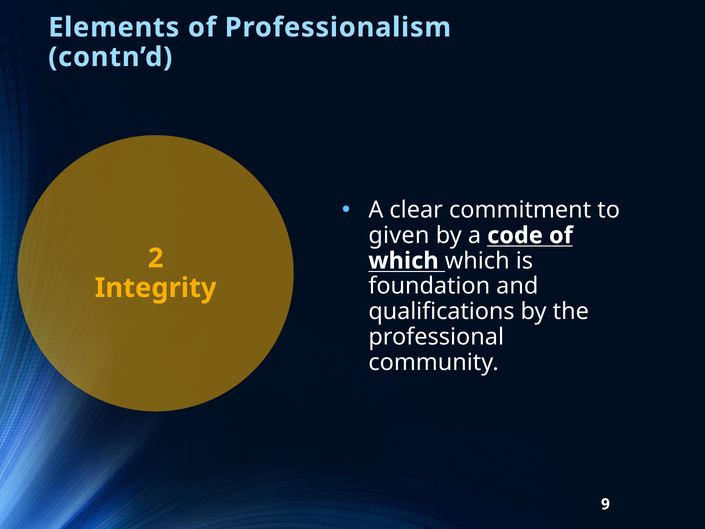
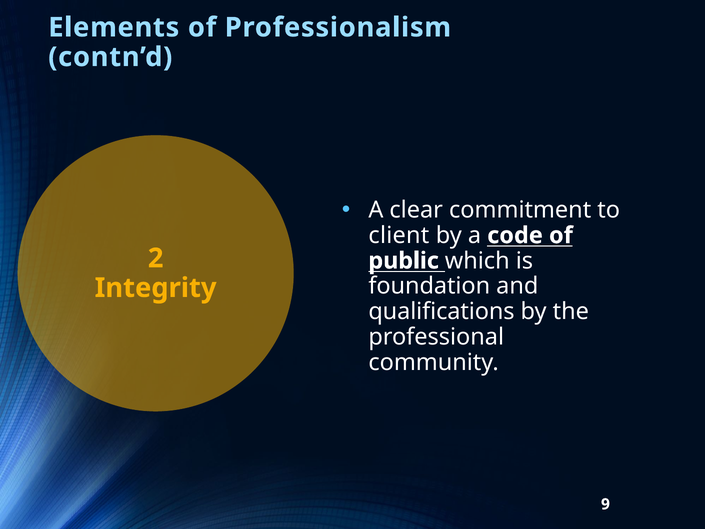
given: given -> client
which at (404, 261): which -> public
